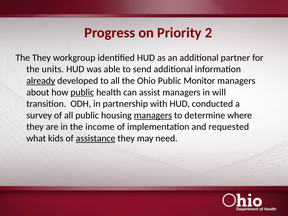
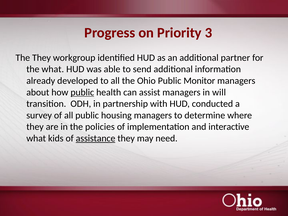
2: 2 -> 3
the units: units -> what
already underline: present -> none
managers at (153, 115) underline: present -> none
income: income -> policies
requested: requested -> interactive
